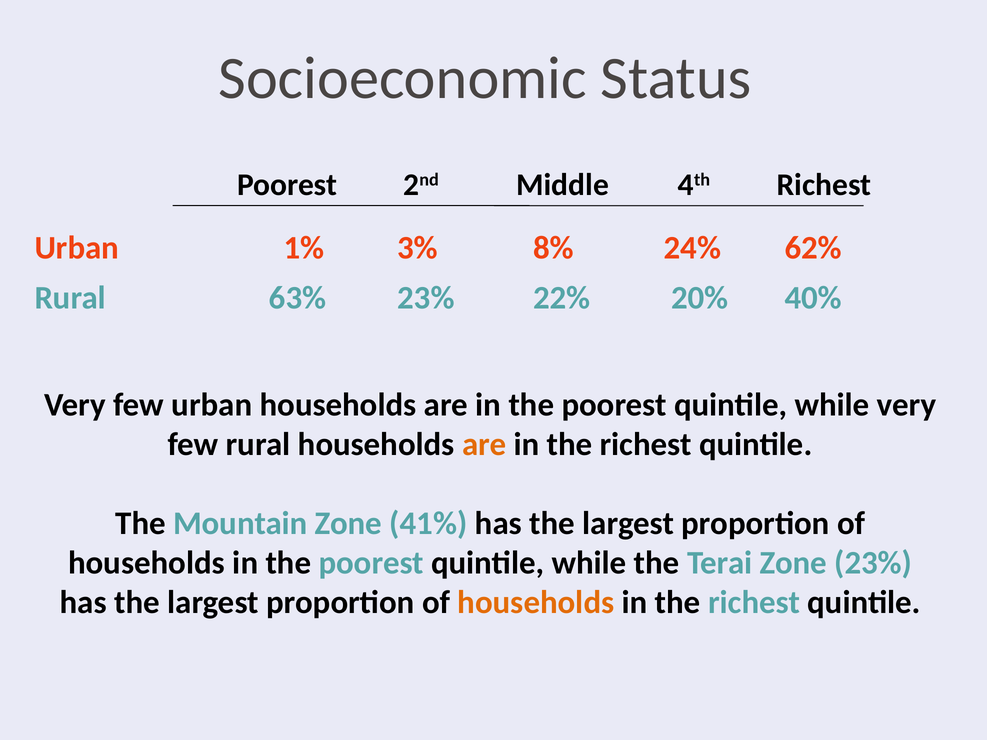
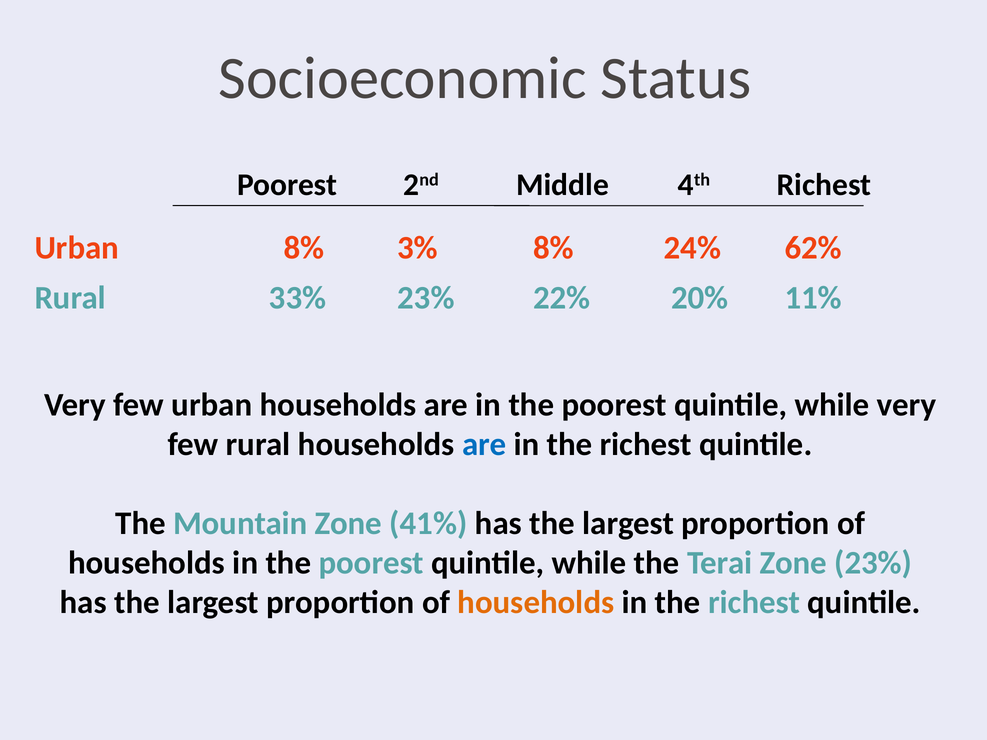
Urban 1%: 1% -> 8%
63%: 63% -> 33%
40%: 40% -> 11%
are at (484, 445) colour: orange -> blue
